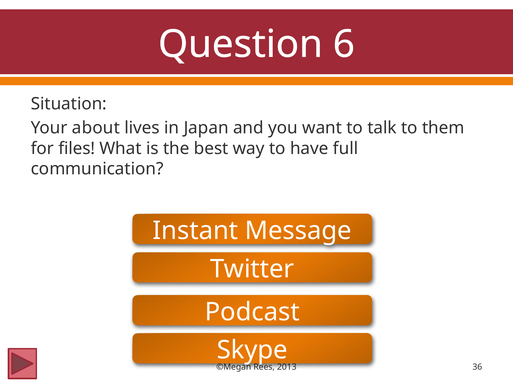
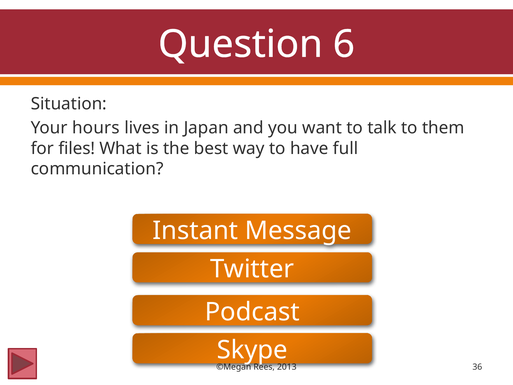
about: about -> hours
